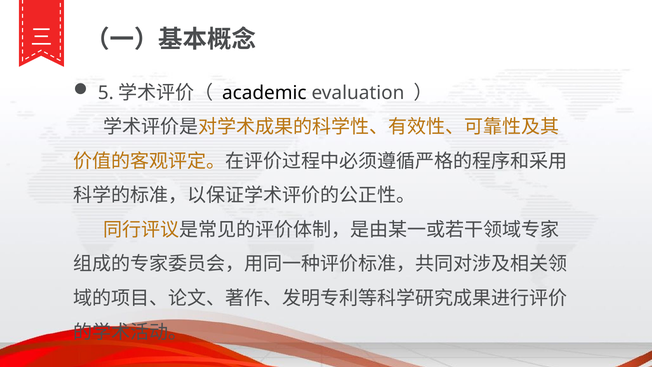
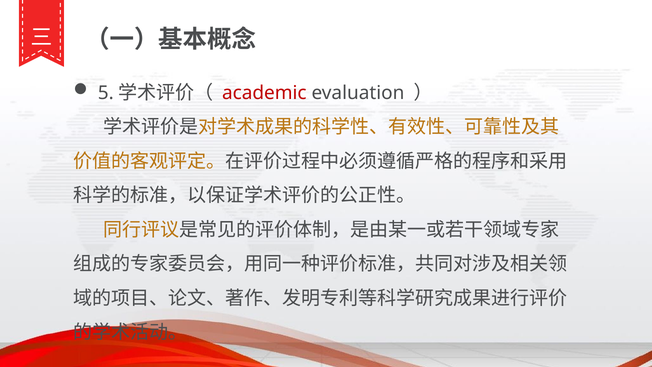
academic colour: black -> red
